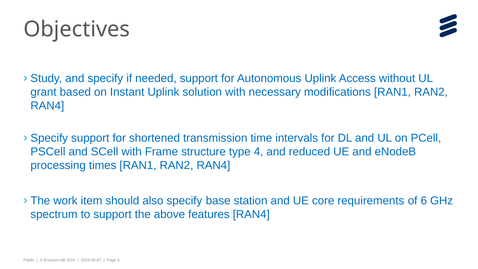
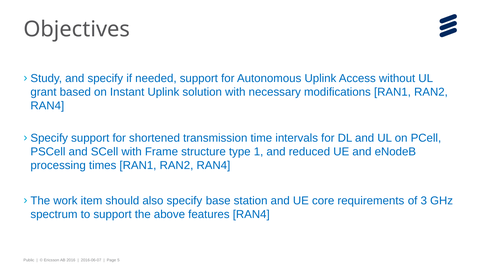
4: 4 -> 1
6: 6 -> 3
